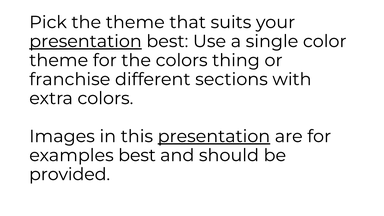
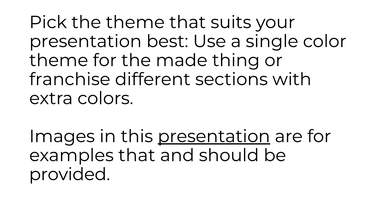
presentation at (85, 41) underline: present -> none
the colors: colors -> made
examples best: best -> that
